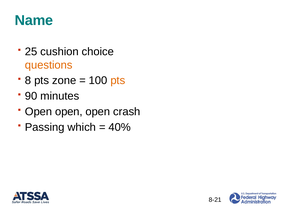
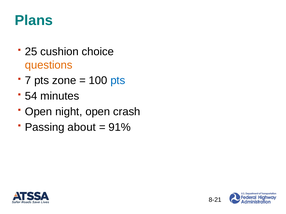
Name: Name -> Plans
8: 8 -> 7
pts at (118, 81) colour: orange -> blue
90: 90 -> 54
open at (69, 112): open -> night
which: which -> about
40%: 40% -> 91%
